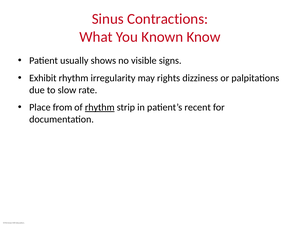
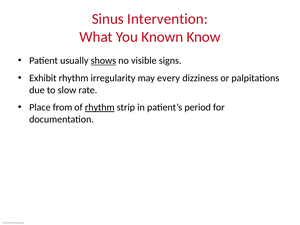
Contractions: Contractions -> Intervention
shows underline: none -> present
rights: rights -> every
recent: recent -> period
